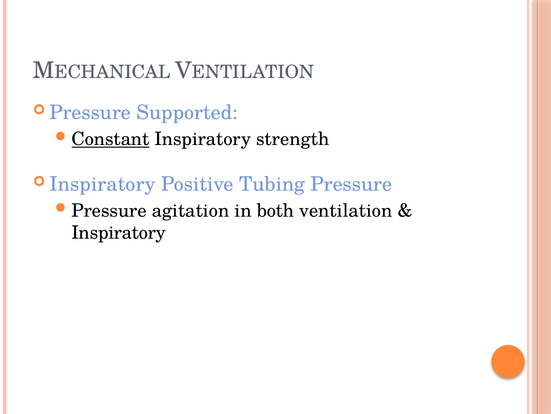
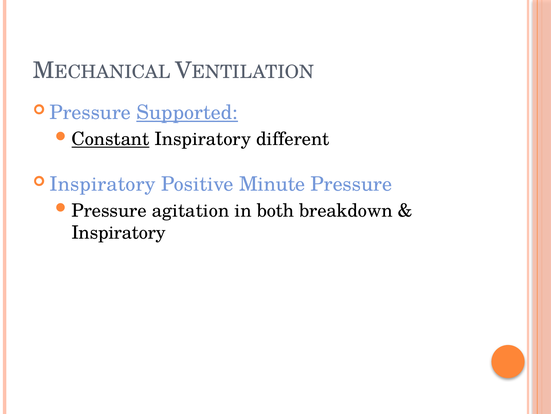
Supported underline: none -> present
strength: strength -> different
Tubing: Tubing -> Minute
ventilation: ventilation -> breakdown
